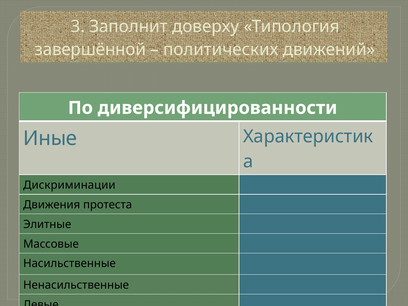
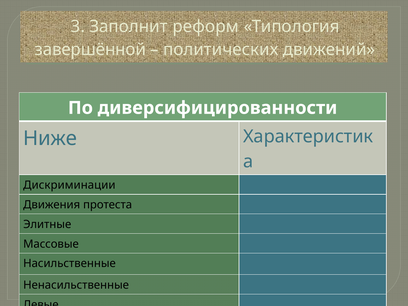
доверху: доверху -> реформ
Иные: Иные -> Ниже
